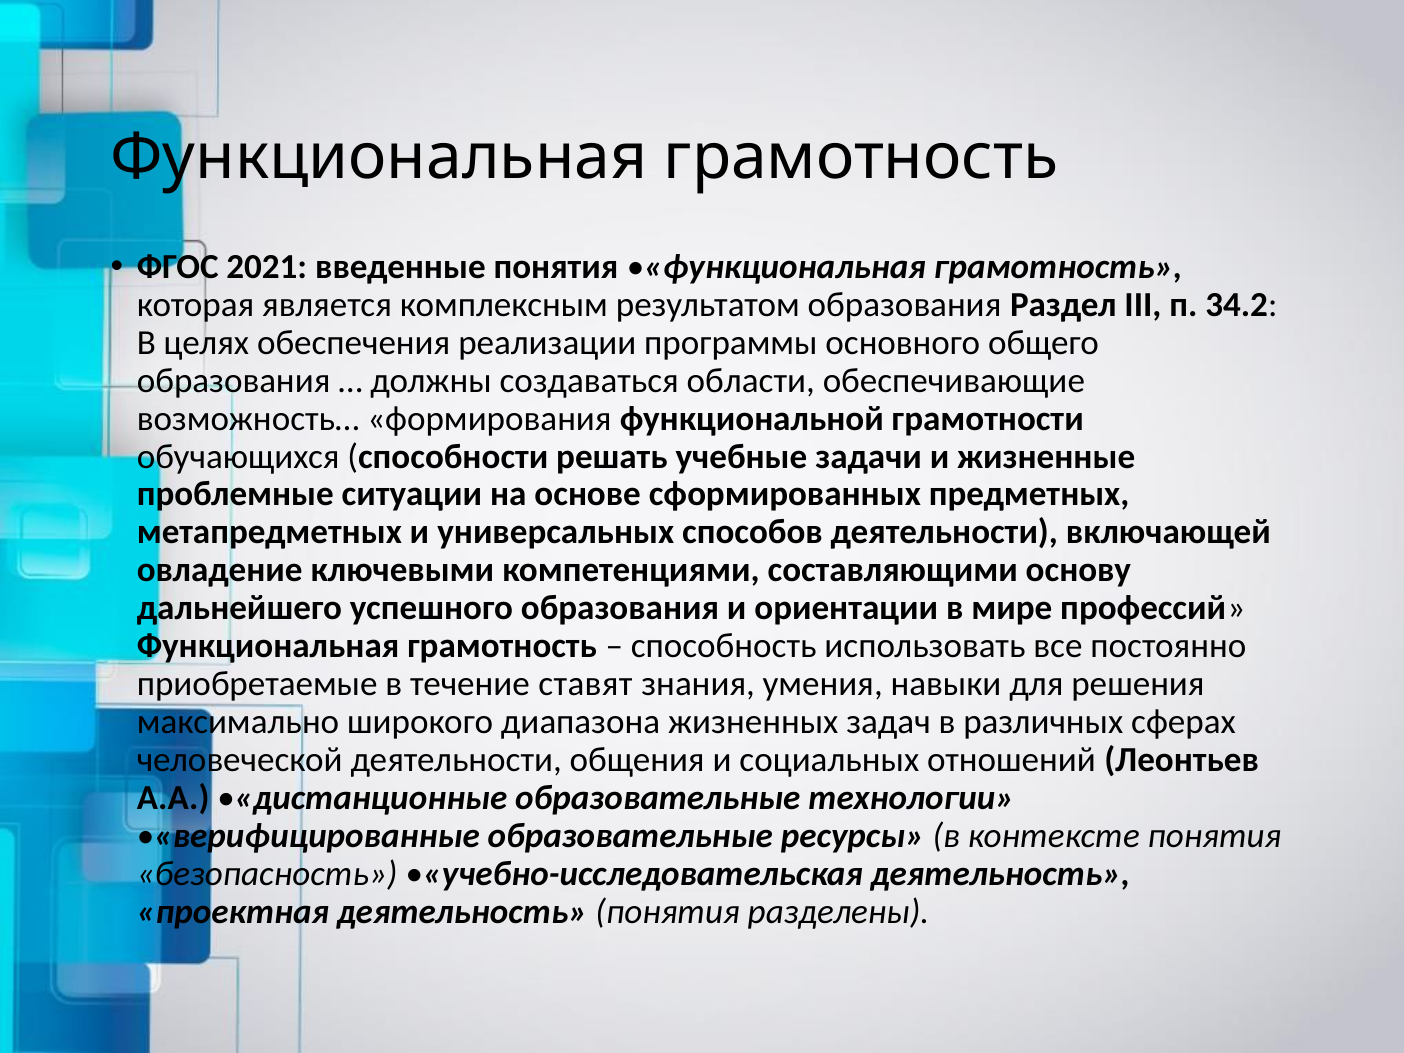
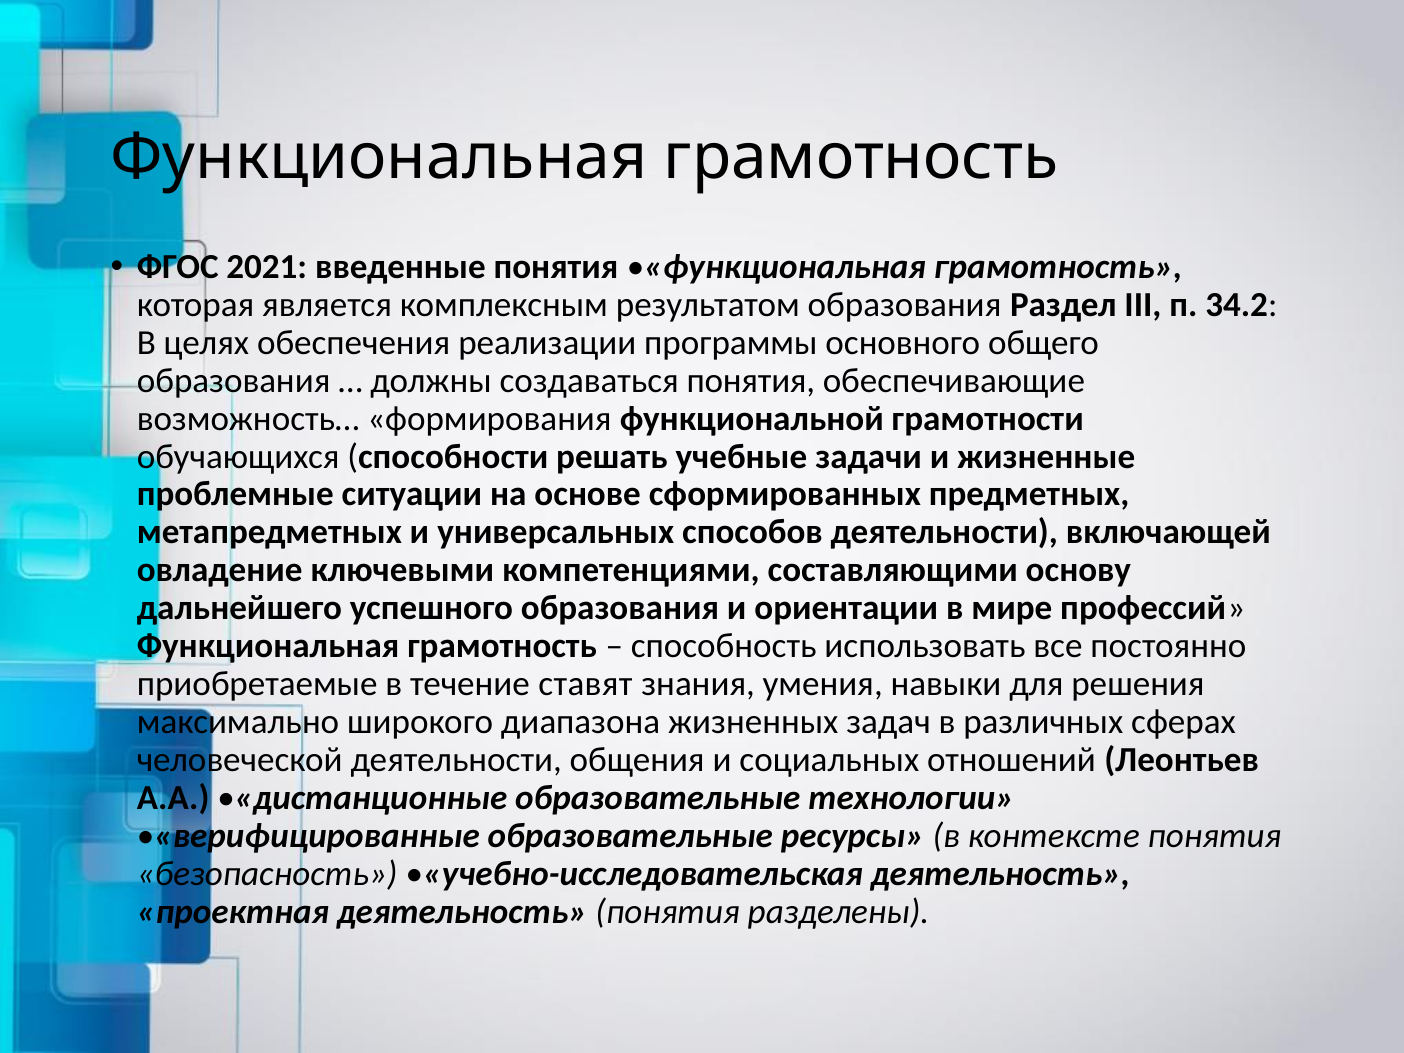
создаваться области: области -> понятия
